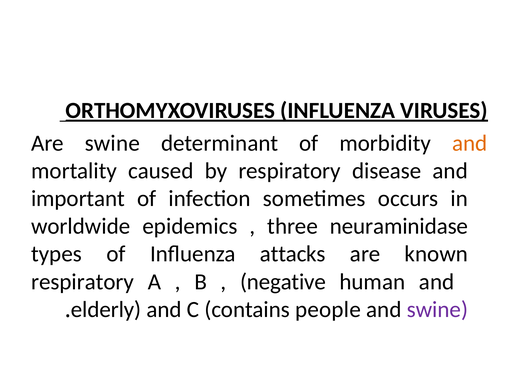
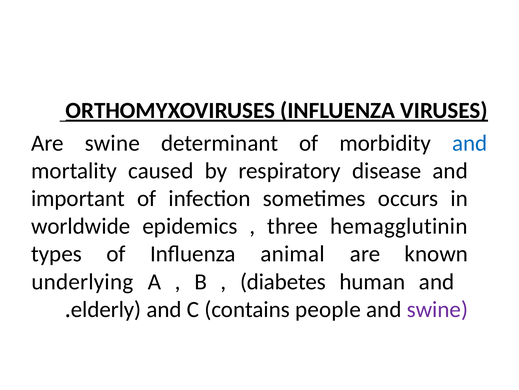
and at (470, 143) colour: orange -> blue
neuraminidase: neuraminidase -> hemagglutinin
attacks: attacks -> animal
respiratory at (83, 281): respiratory -> underlying
negative: negative -> diabetes
